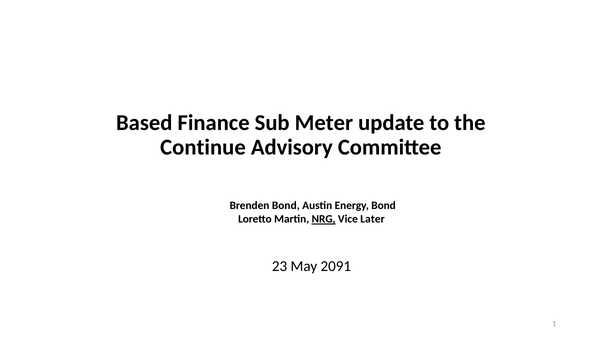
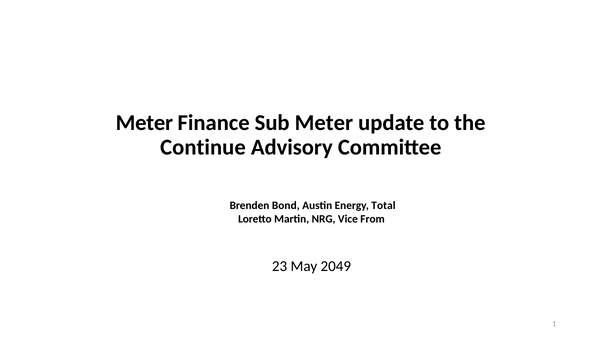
Based at (144, 123): Based -> Meter
Energy Bond: Bond -> Total
NRG underline: present -> none
Later: Later -> From
2091: 2091 -> 2049
